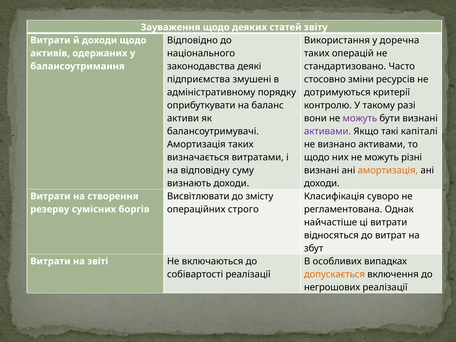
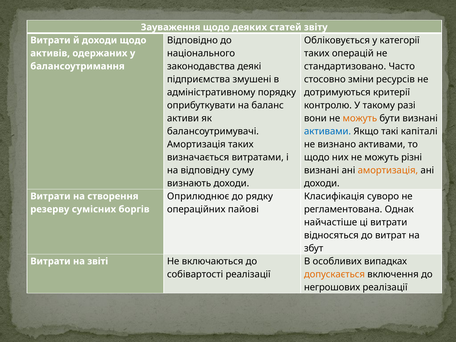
Використання: Використання -> Обліковується
доречна: доречна -> категорії
можуть at (360, 118) colour: purple -> orange
активами at (328, 131) colour: purple -> blue
Висвітлювати: Висвітлювати -> Оприлюднює
змісту: змісту -> рядку
строго: строго -> пайові
